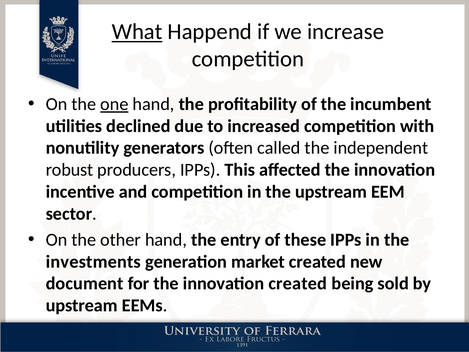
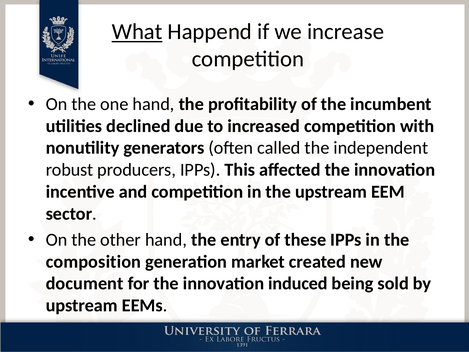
one underline: present -> none
investments: investments -> composition
innovation created: created -> induced
